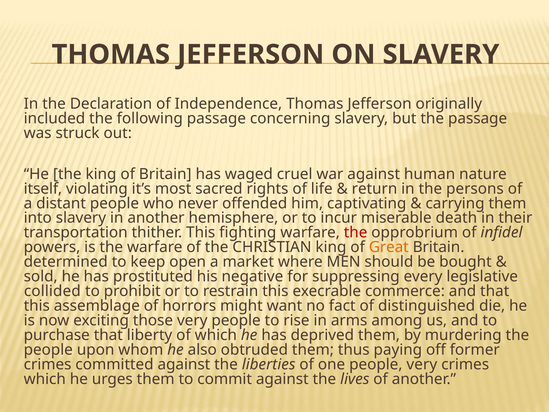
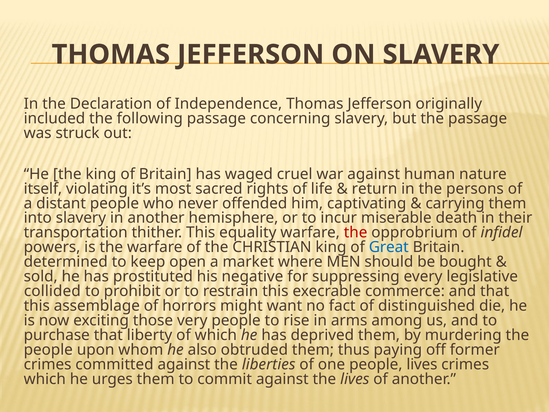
fighting: fighting -> equality
Great colour: orange -> blue
people very: very -> lives
